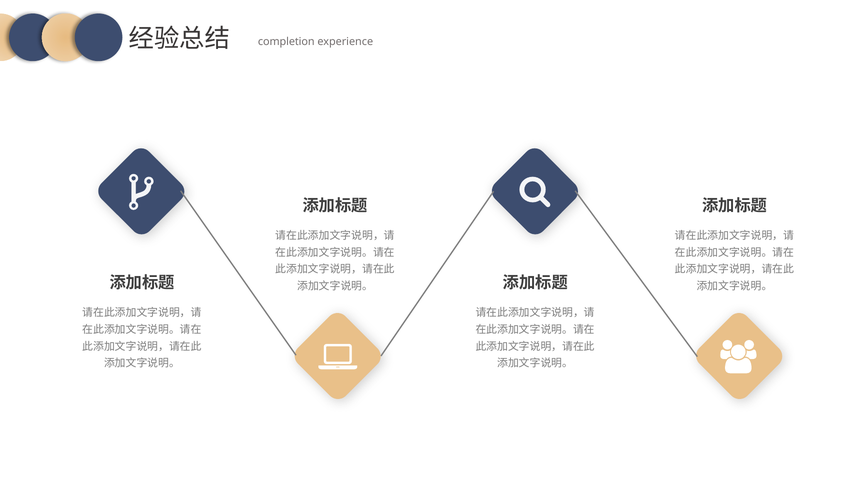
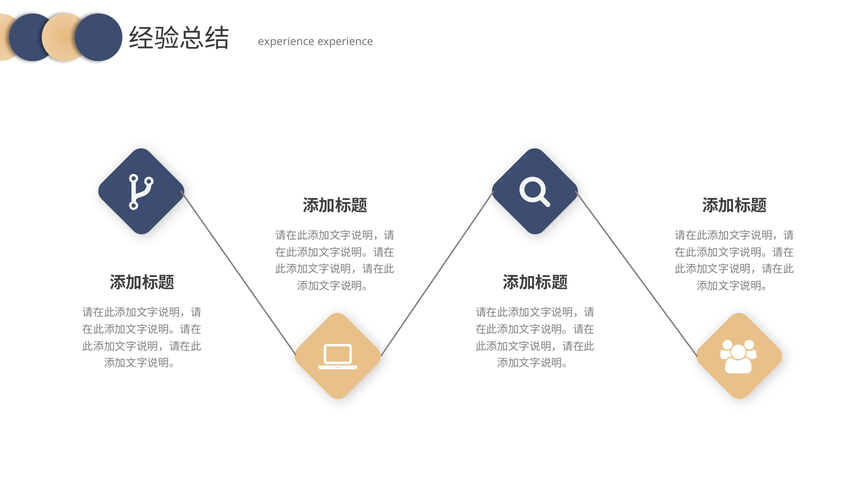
completion at (286, 41): completion -> experience
